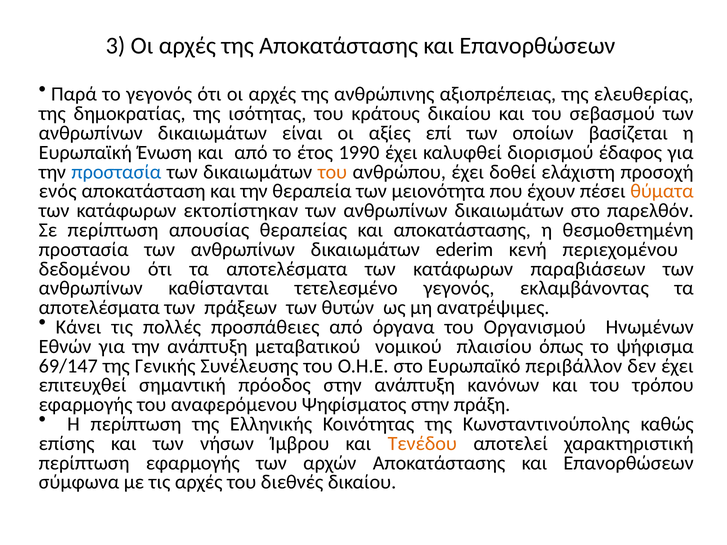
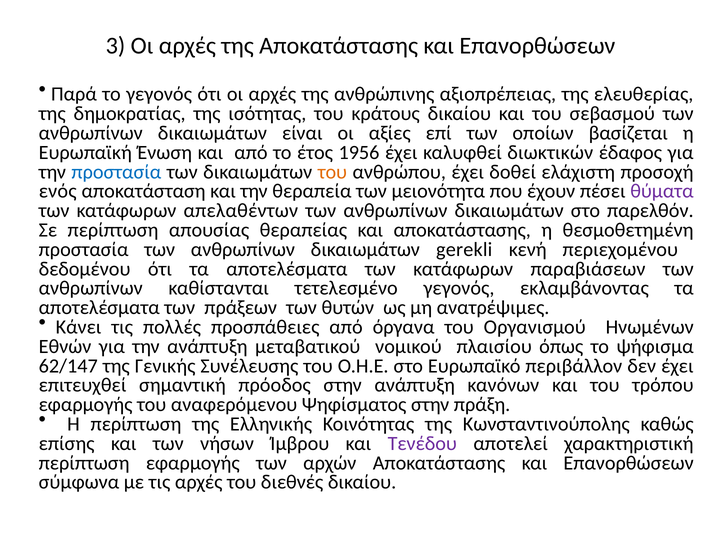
1990: 1990 -> 1956
διορισμού: διορισμού -> διωκτικών
θύματα colour: orange -> purple
εκτοπίστηκαν: εκτοπίστηκαν -> απελαθέντων
ederim: ederim -> gerekli
69/147: 69/147 -> 62/147
Τενέδου colour: orange -> purple
